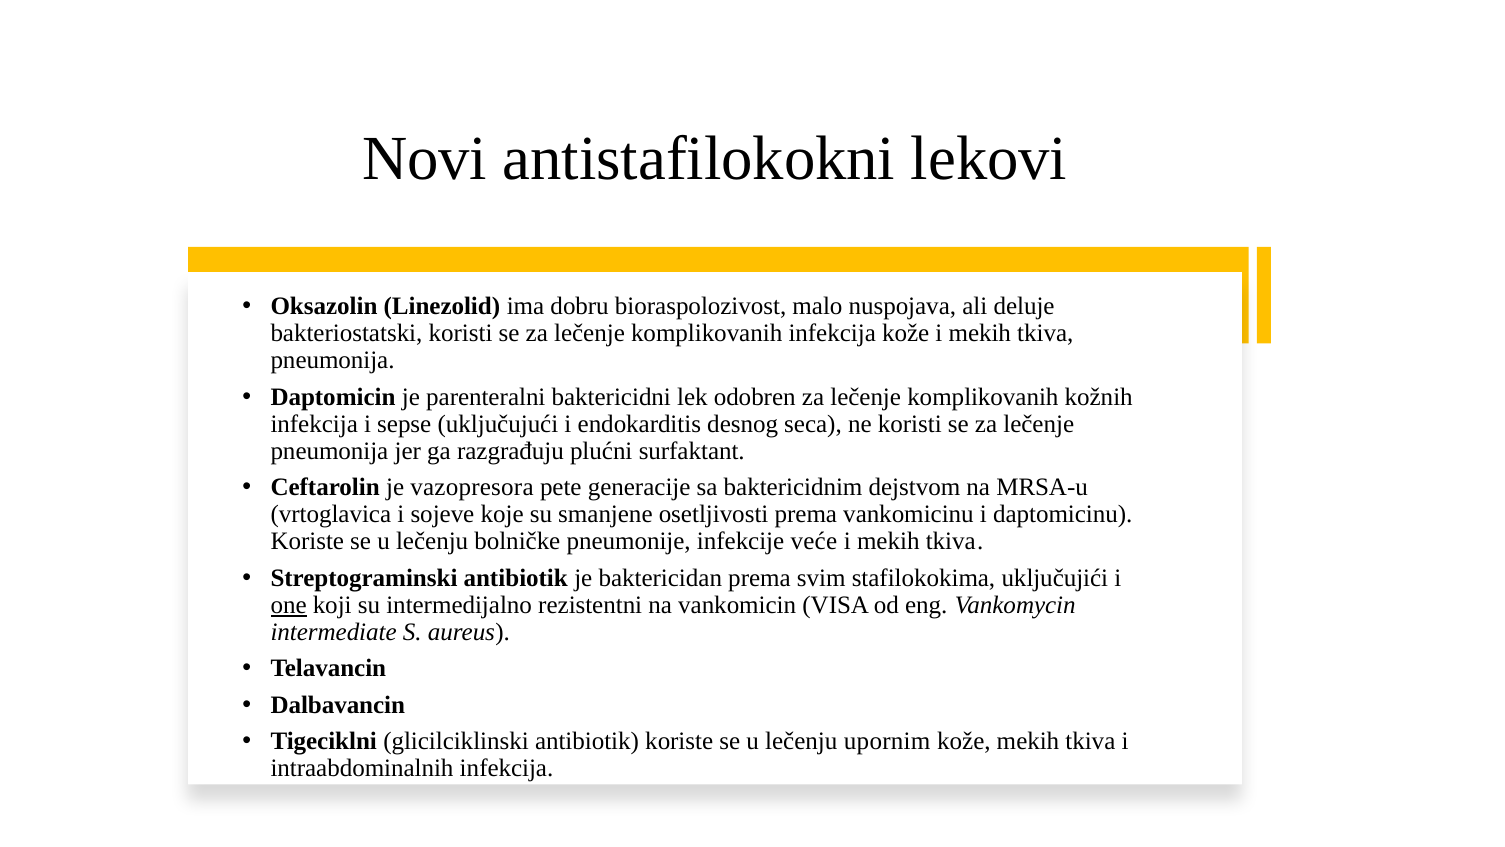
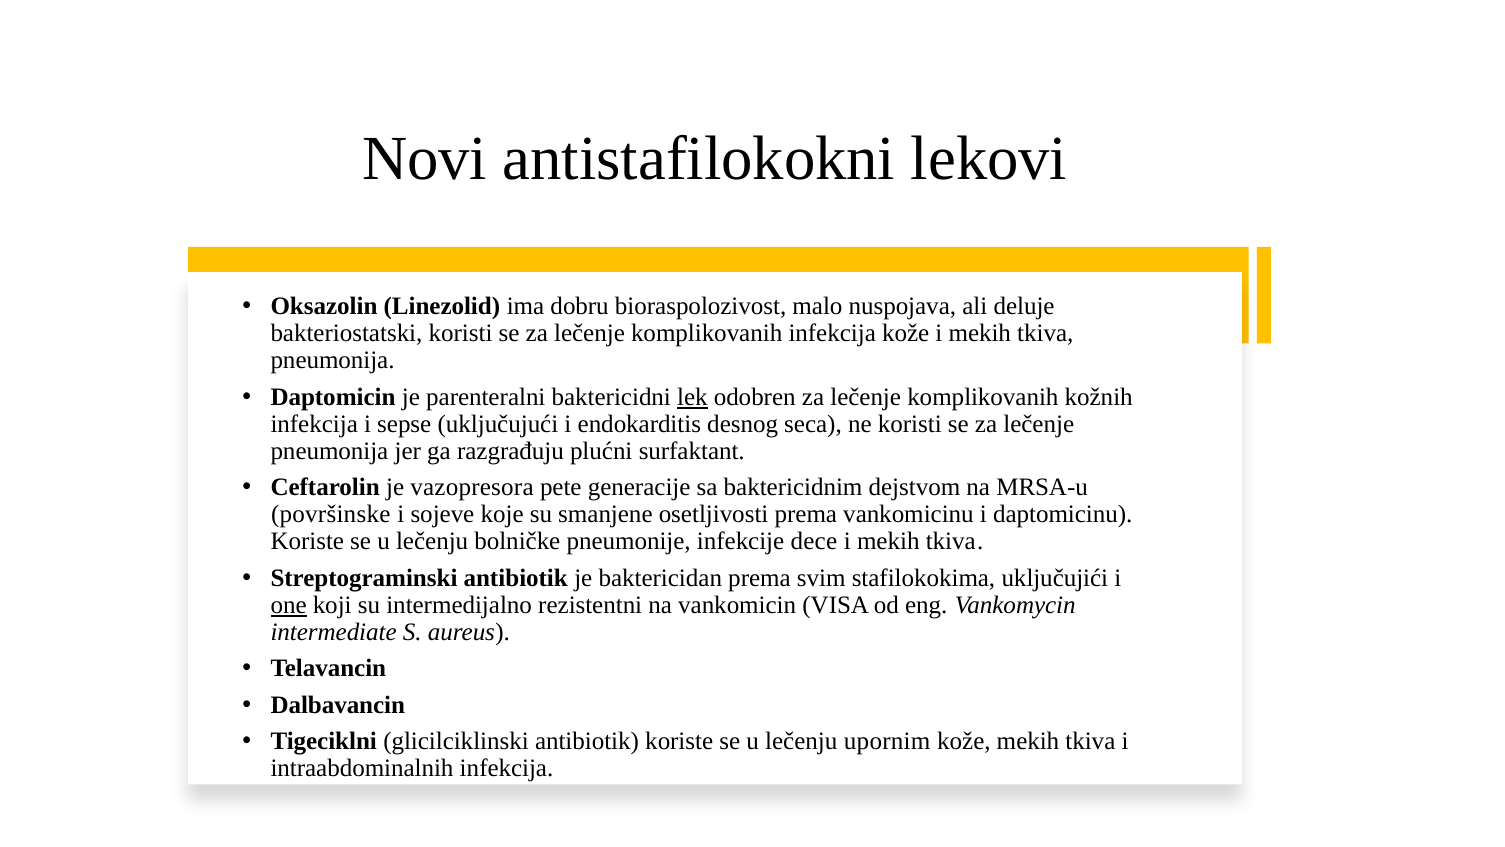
lek underline: none -> present
vrtoglavica: vrtoglavica -> površinske
veće: veće -> dece
